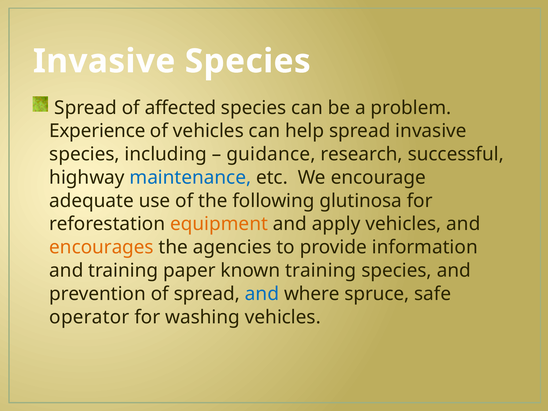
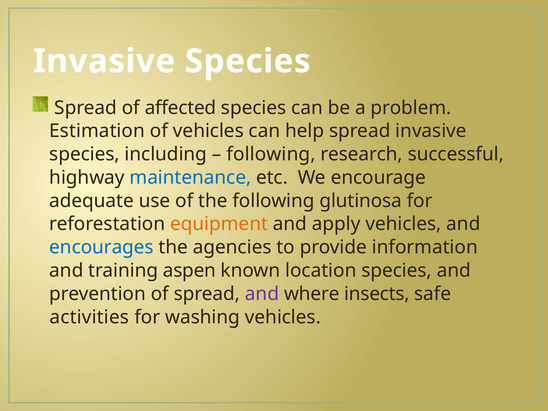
Experience: Experience -> Estimation
guidance at (271, 154): guidance -> following
encourages colour: orange -> blue
paper: paper -> aspen
known training: training -> location
and at (262, 294) colour: blue -> purple
spruce: spruce -> insects
operator: operator -> activities
